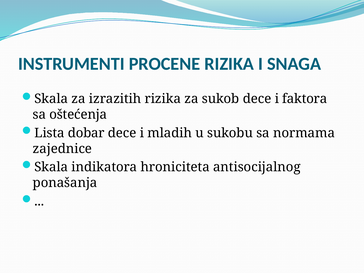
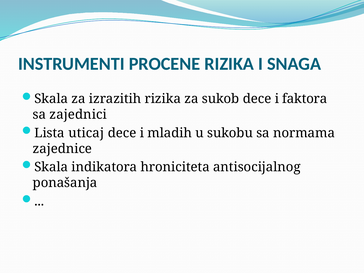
oštećenja: oštećenja -> zajednici
dobar: dobar -> uticaj
